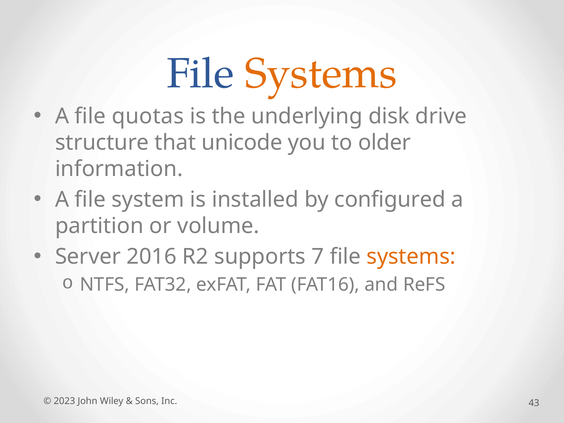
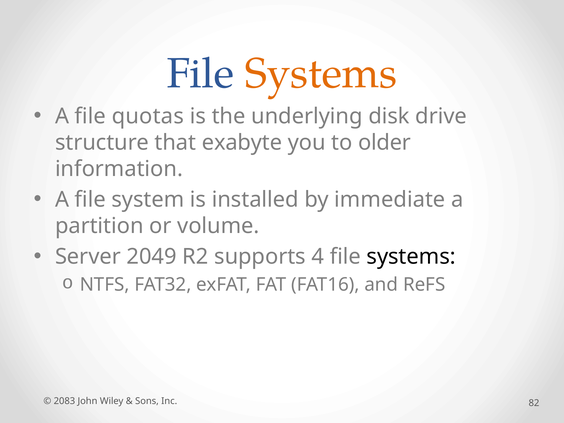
unicode: unicode -> exabyte
configured: configured -> immediate
2016: 2016 -> 2049
7: 7 -> 4
systems at (411, 257) colour: orange -> black
2023: 2023 -> 2083
43: 43 -> 82
